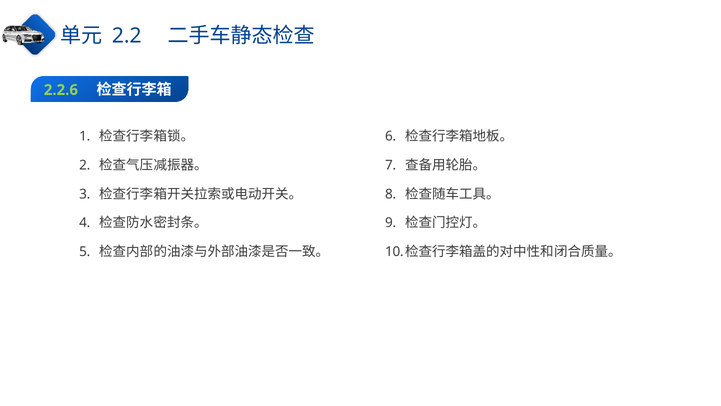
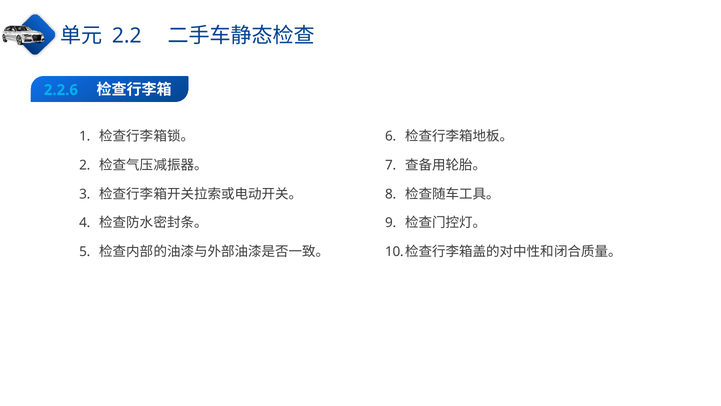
2.2.6 colour: light green -> light blue
